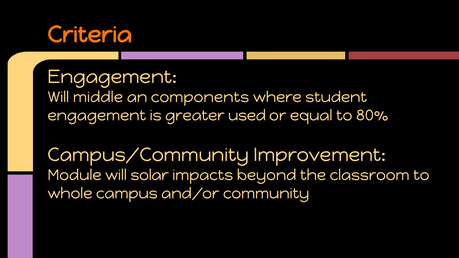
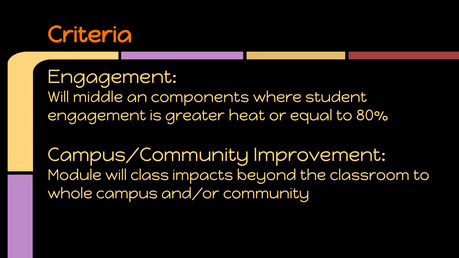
used: used -> heat
solar: solar -> class
